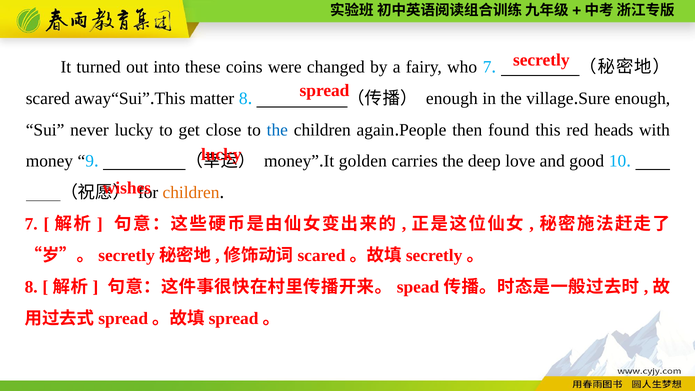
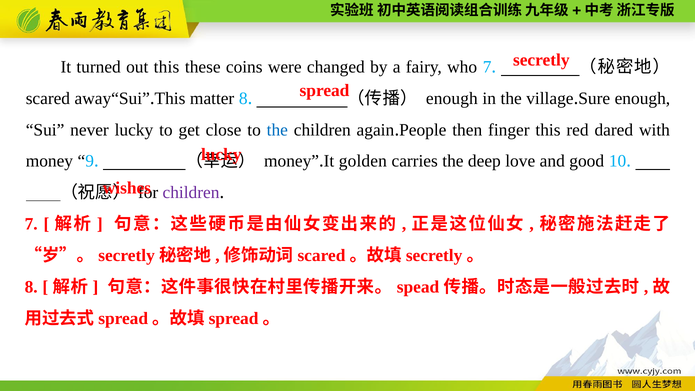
out into: into -> this
found: found -> finger
heads: heads -> dared
children at (191, 192) colour: orange -> purple
